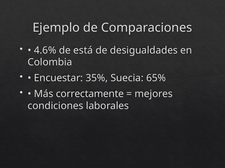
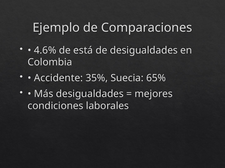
Encuestar: Encuestar -> Accidente
Más correctamente: correctamente -> desigualdades
